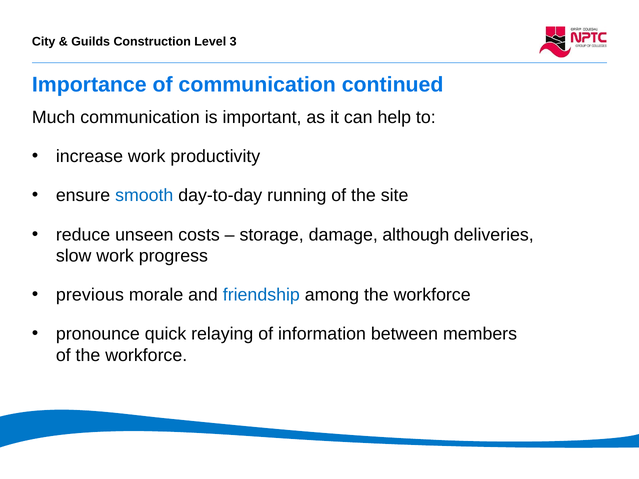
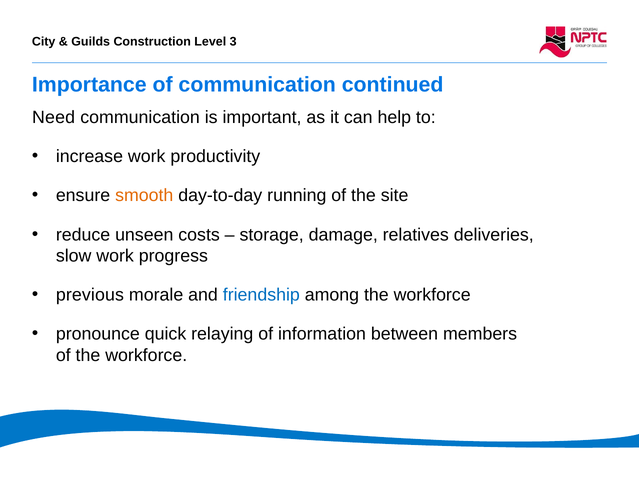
Much: Much -> Need
smooth colour: blue -> orange
although: although -> relatives
